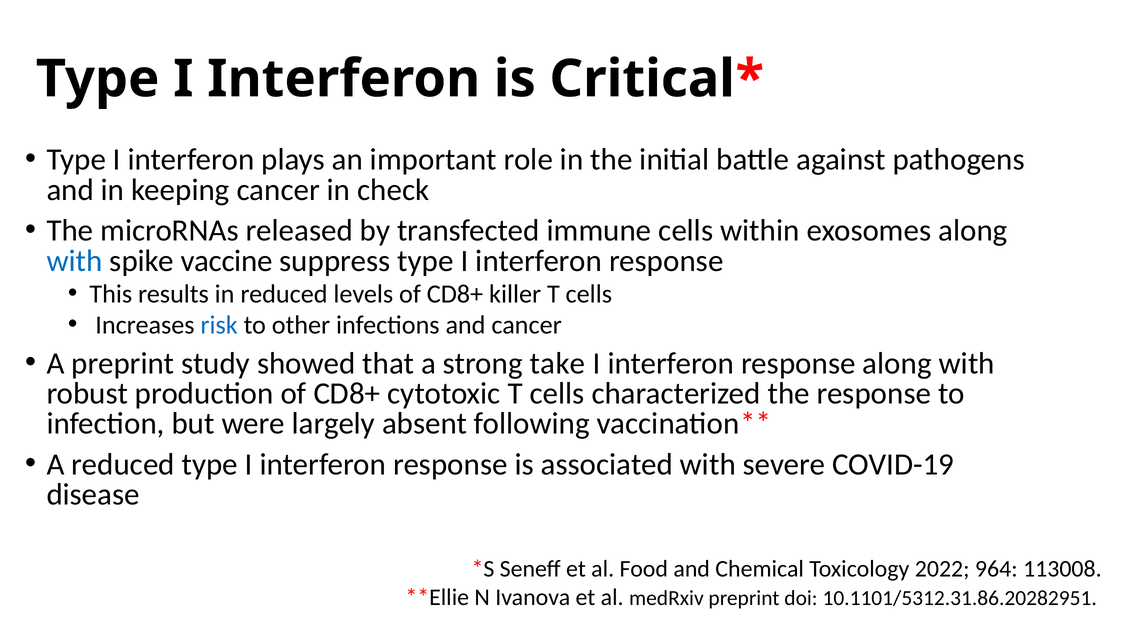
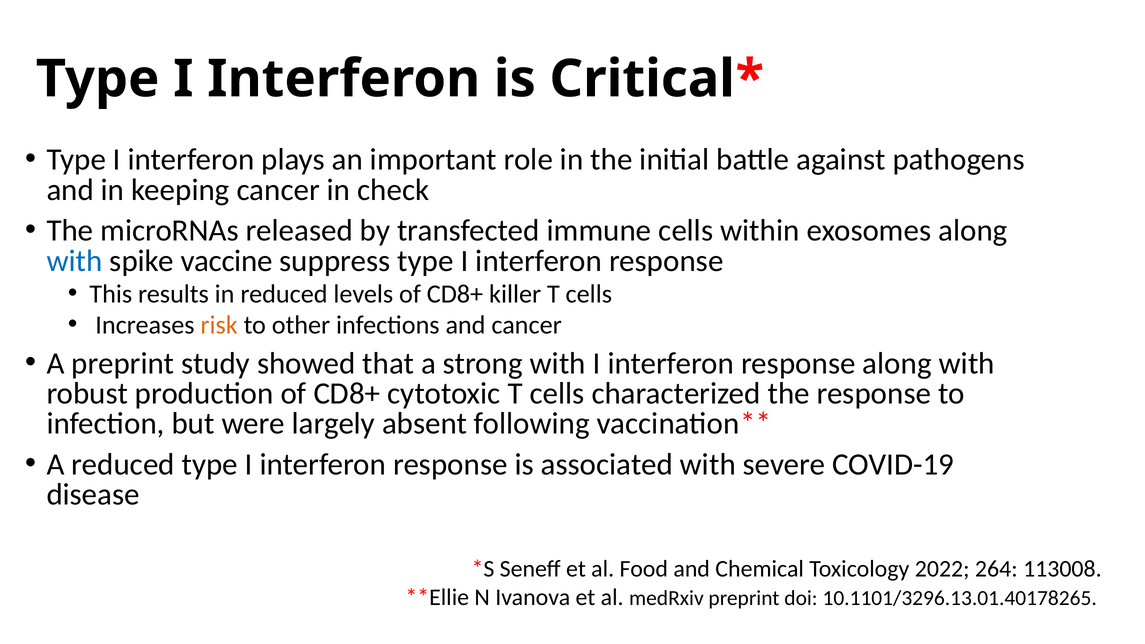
risk colour: blue -> orange
strong take: take -> with
964: 964 -> 264
10.1101/5312.31.86.20282951: 10.1101/5312.31.86.20282951 -> 10.1101/3296.13.01.40178265
